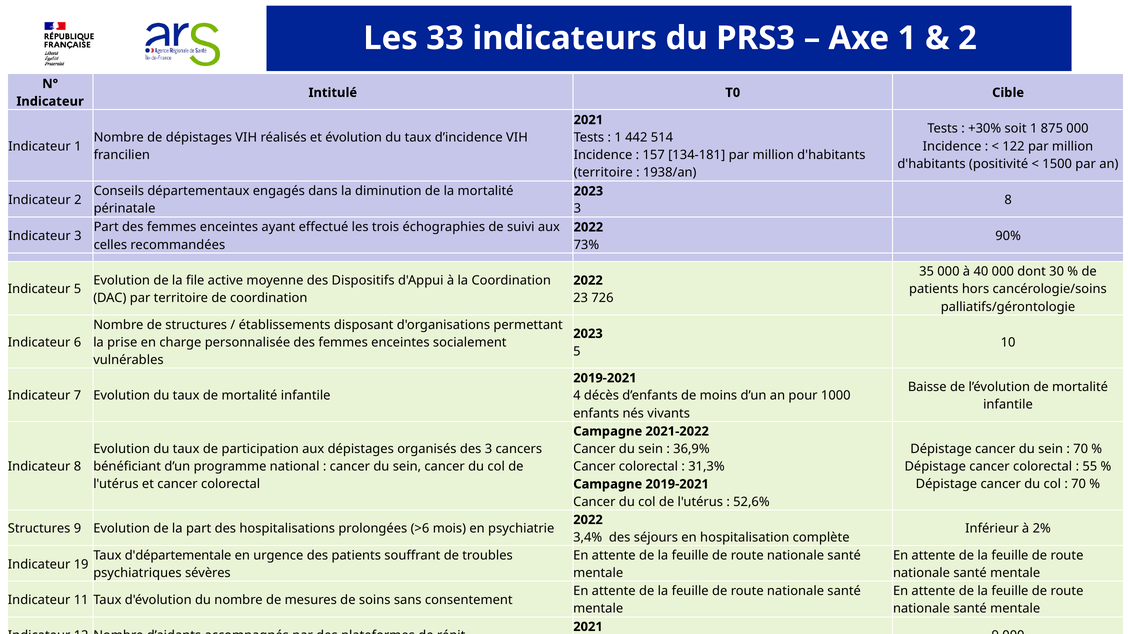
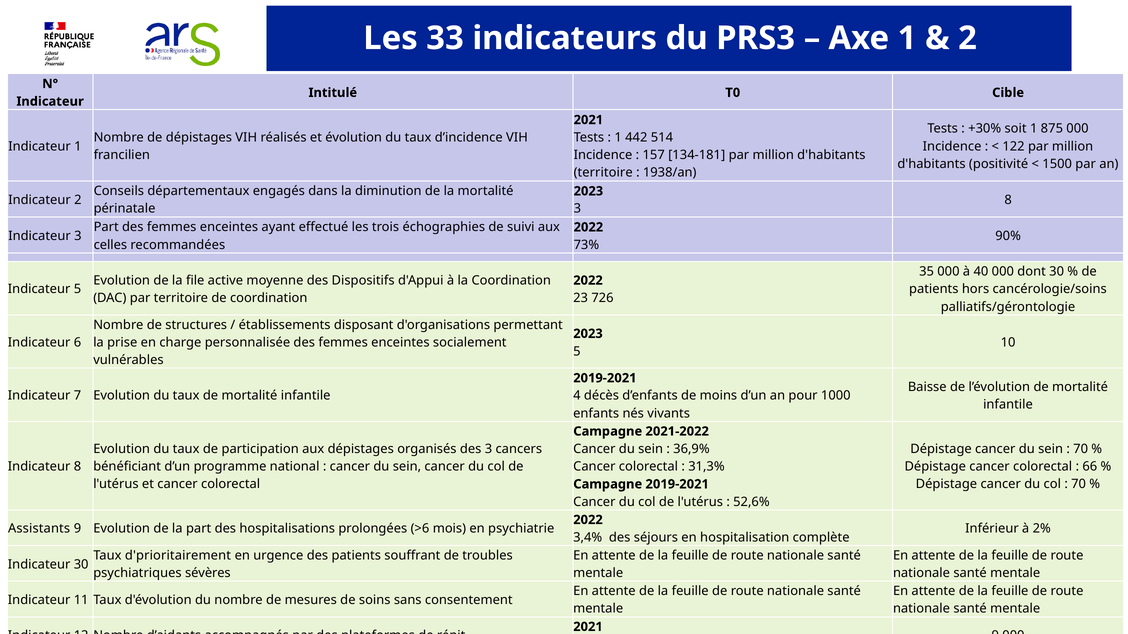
55: 55 -> 66
Structures at (39, 529): Structures -> Assistants
d'départementale: d'départementale -> d'prioritairement
Indicateur 19: 19 -> 30
